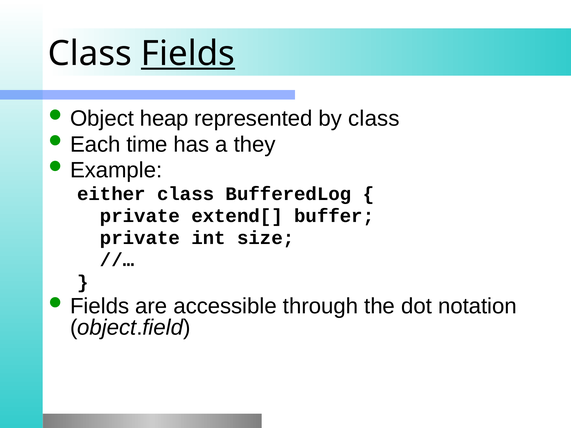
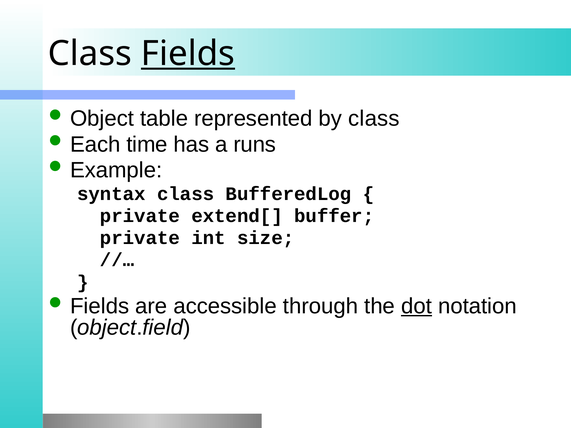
heap: heap -> table
they: they -> runs
either: either -> syntax
dot underline: none -> present
